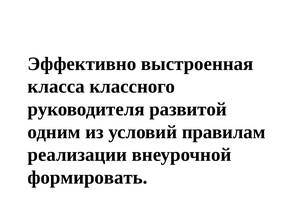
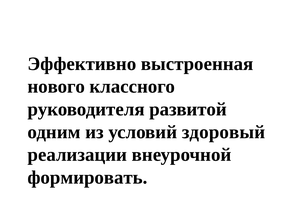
класса: класса -> нового
правилам: правилам -> здоровый
